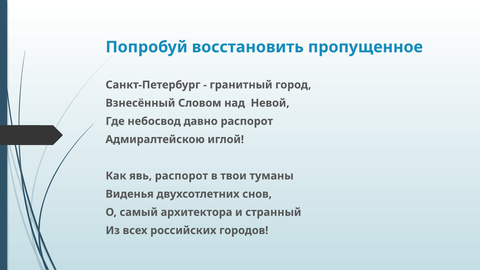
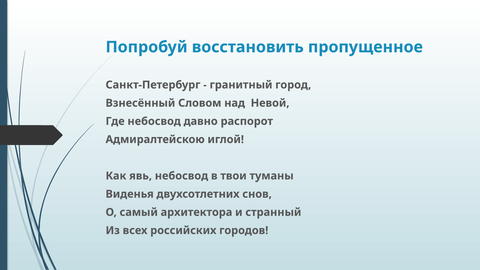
явь распорот: распорот -> небосвод
